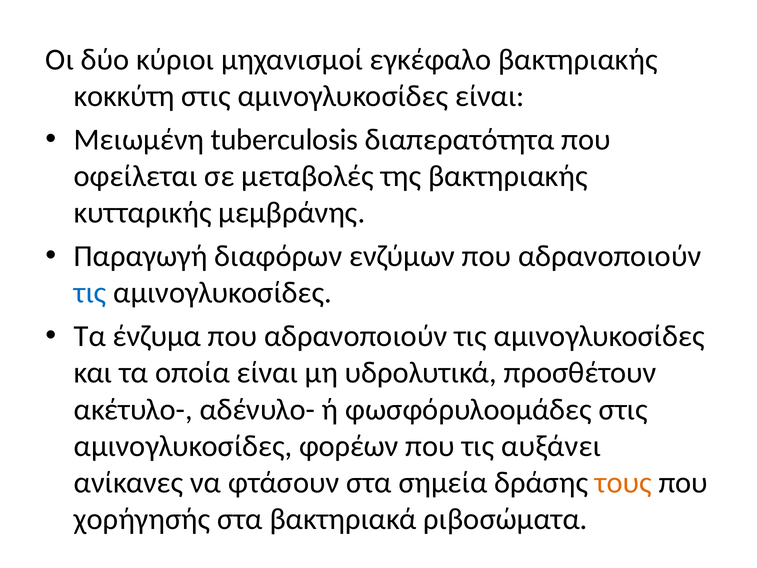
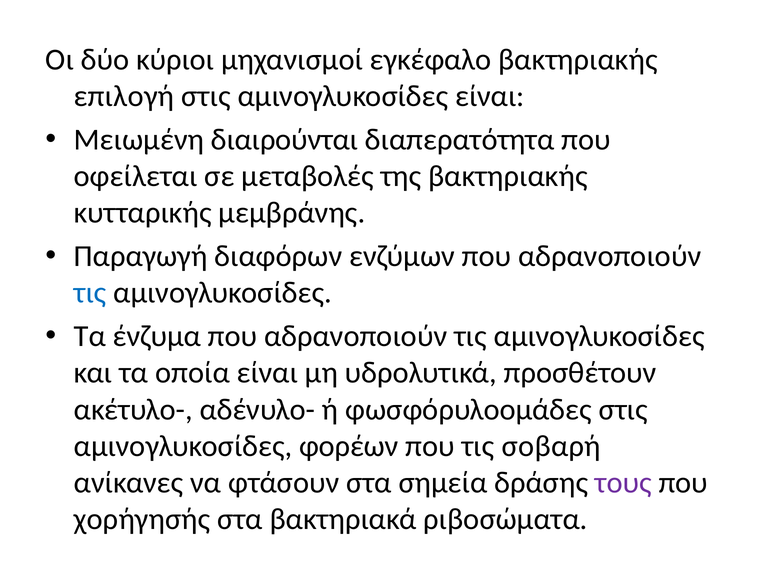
κοκκύτη: κοκκύτη -> επιλογή
tuberculosis: tuberculosis -> διαιρούνται
αυξάνει: αυξάνει -> σοβαρή
τους colour: orange -> purple
